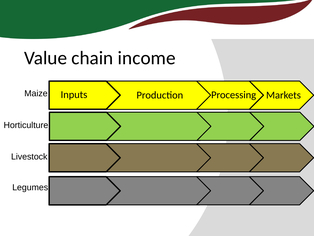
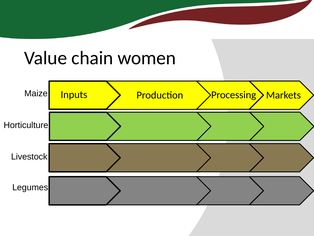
income: income -> women
